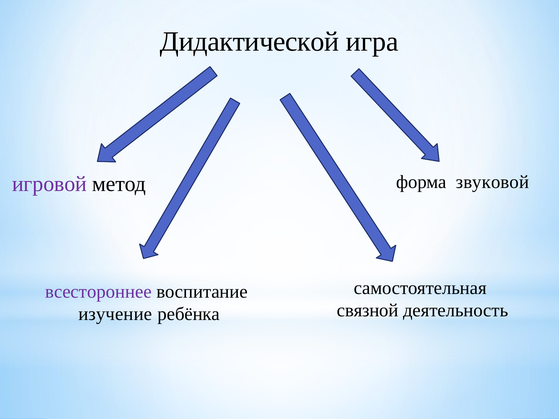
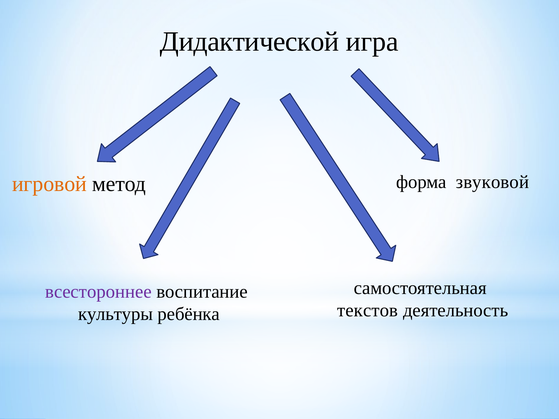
игровой colour: purple -> orange
связной: связной -> текстов
изучение: изучение -> культуры
